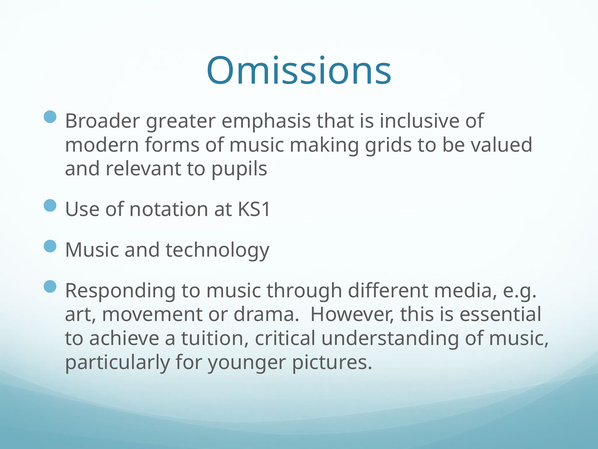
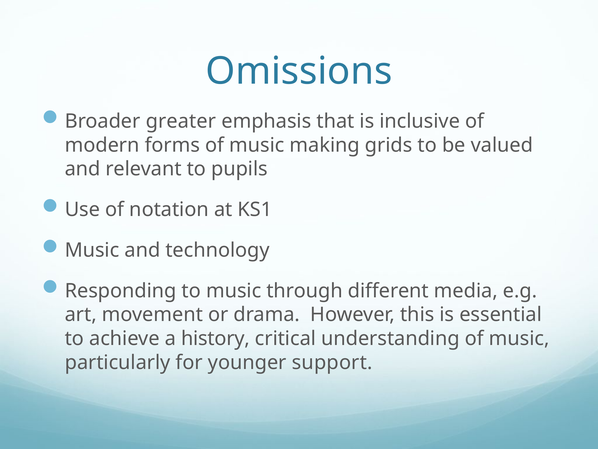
tuition: tuition -> history
pictures: pictures -> support
